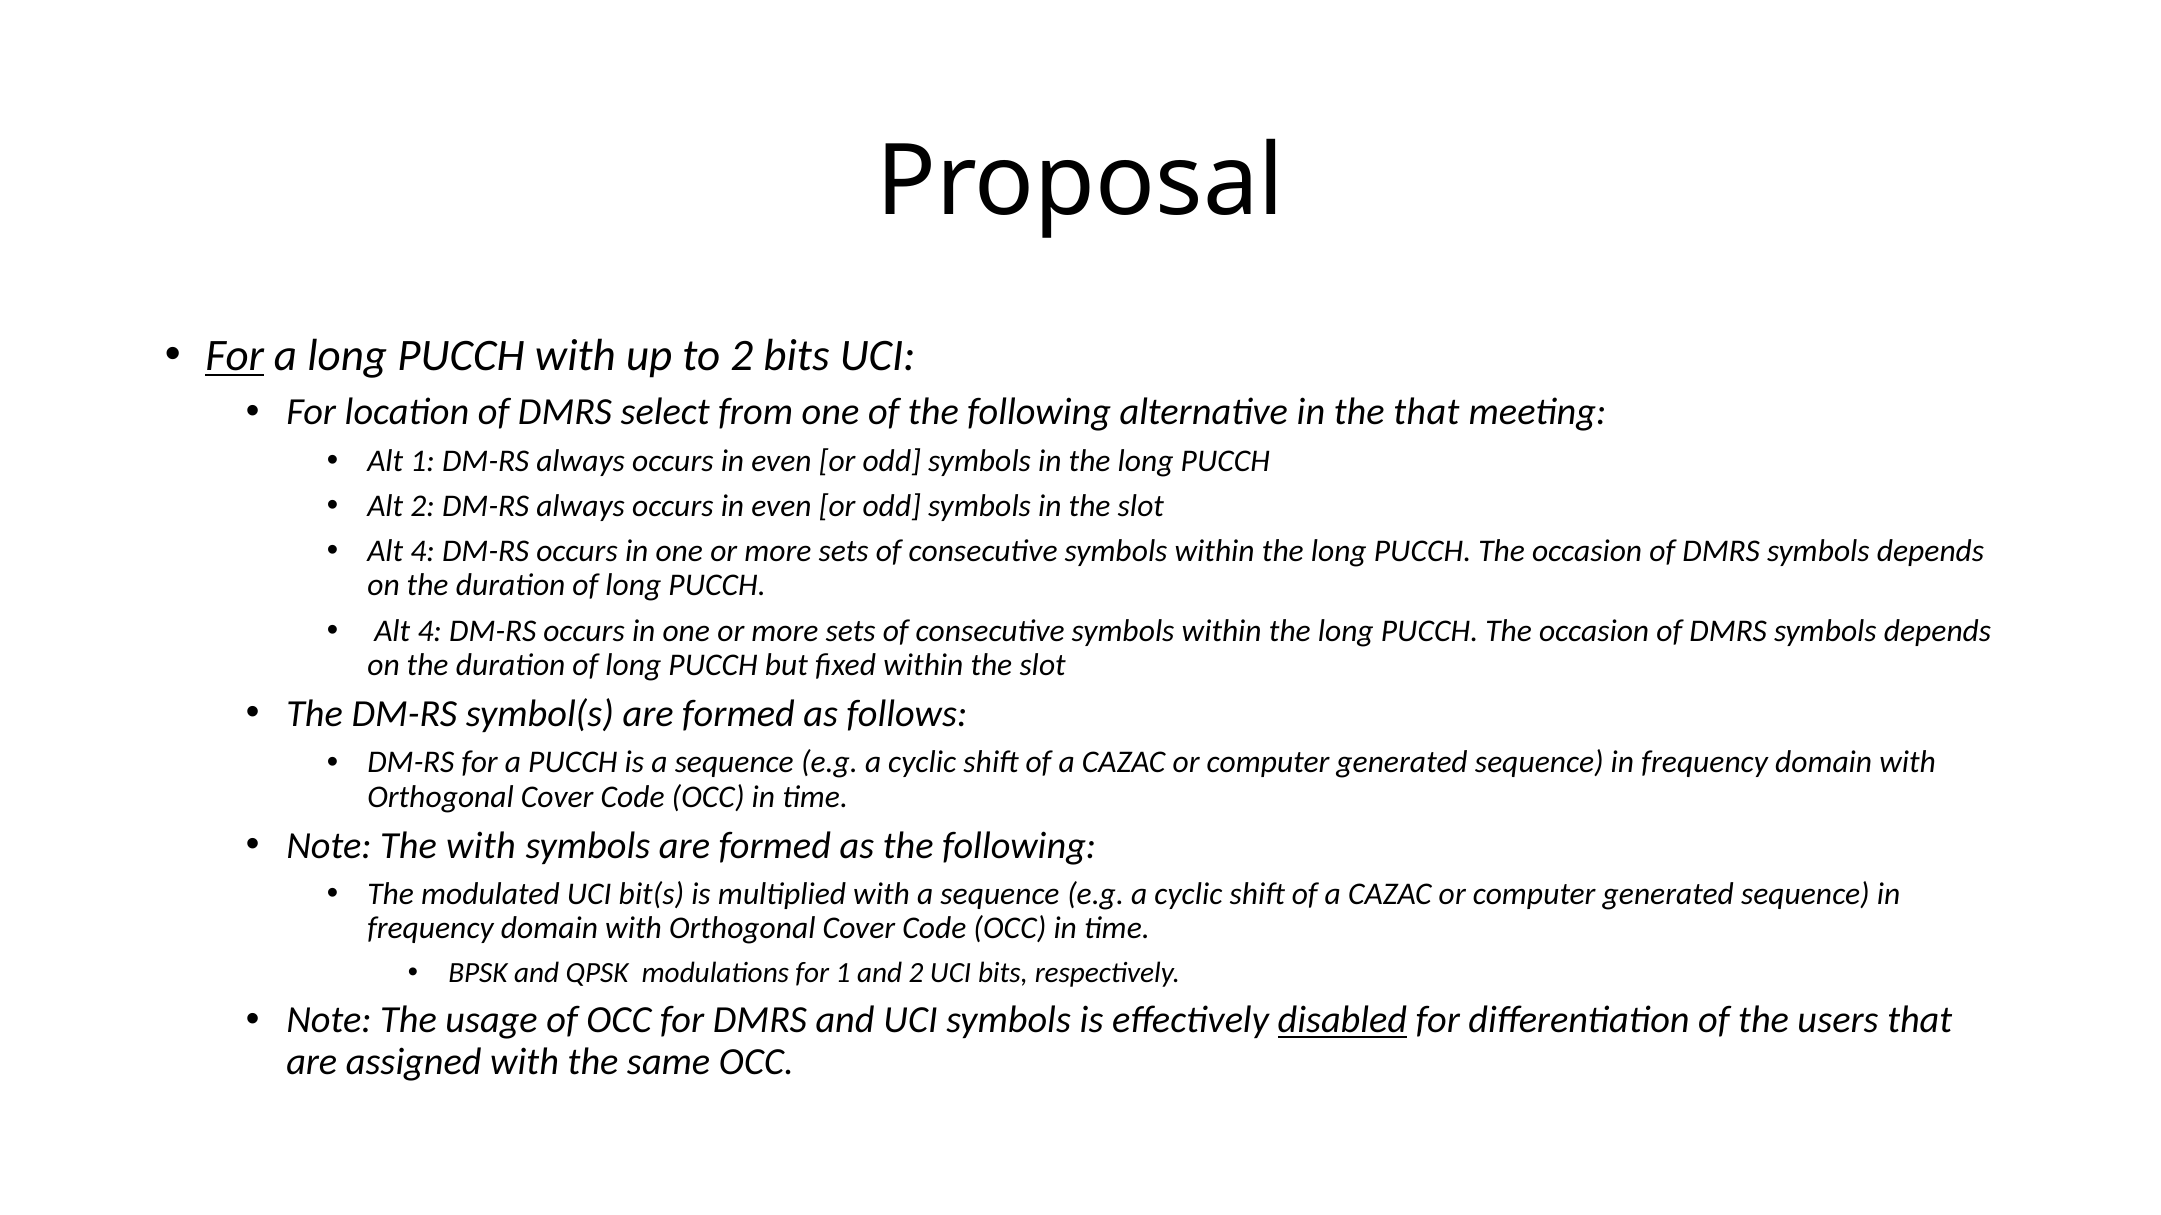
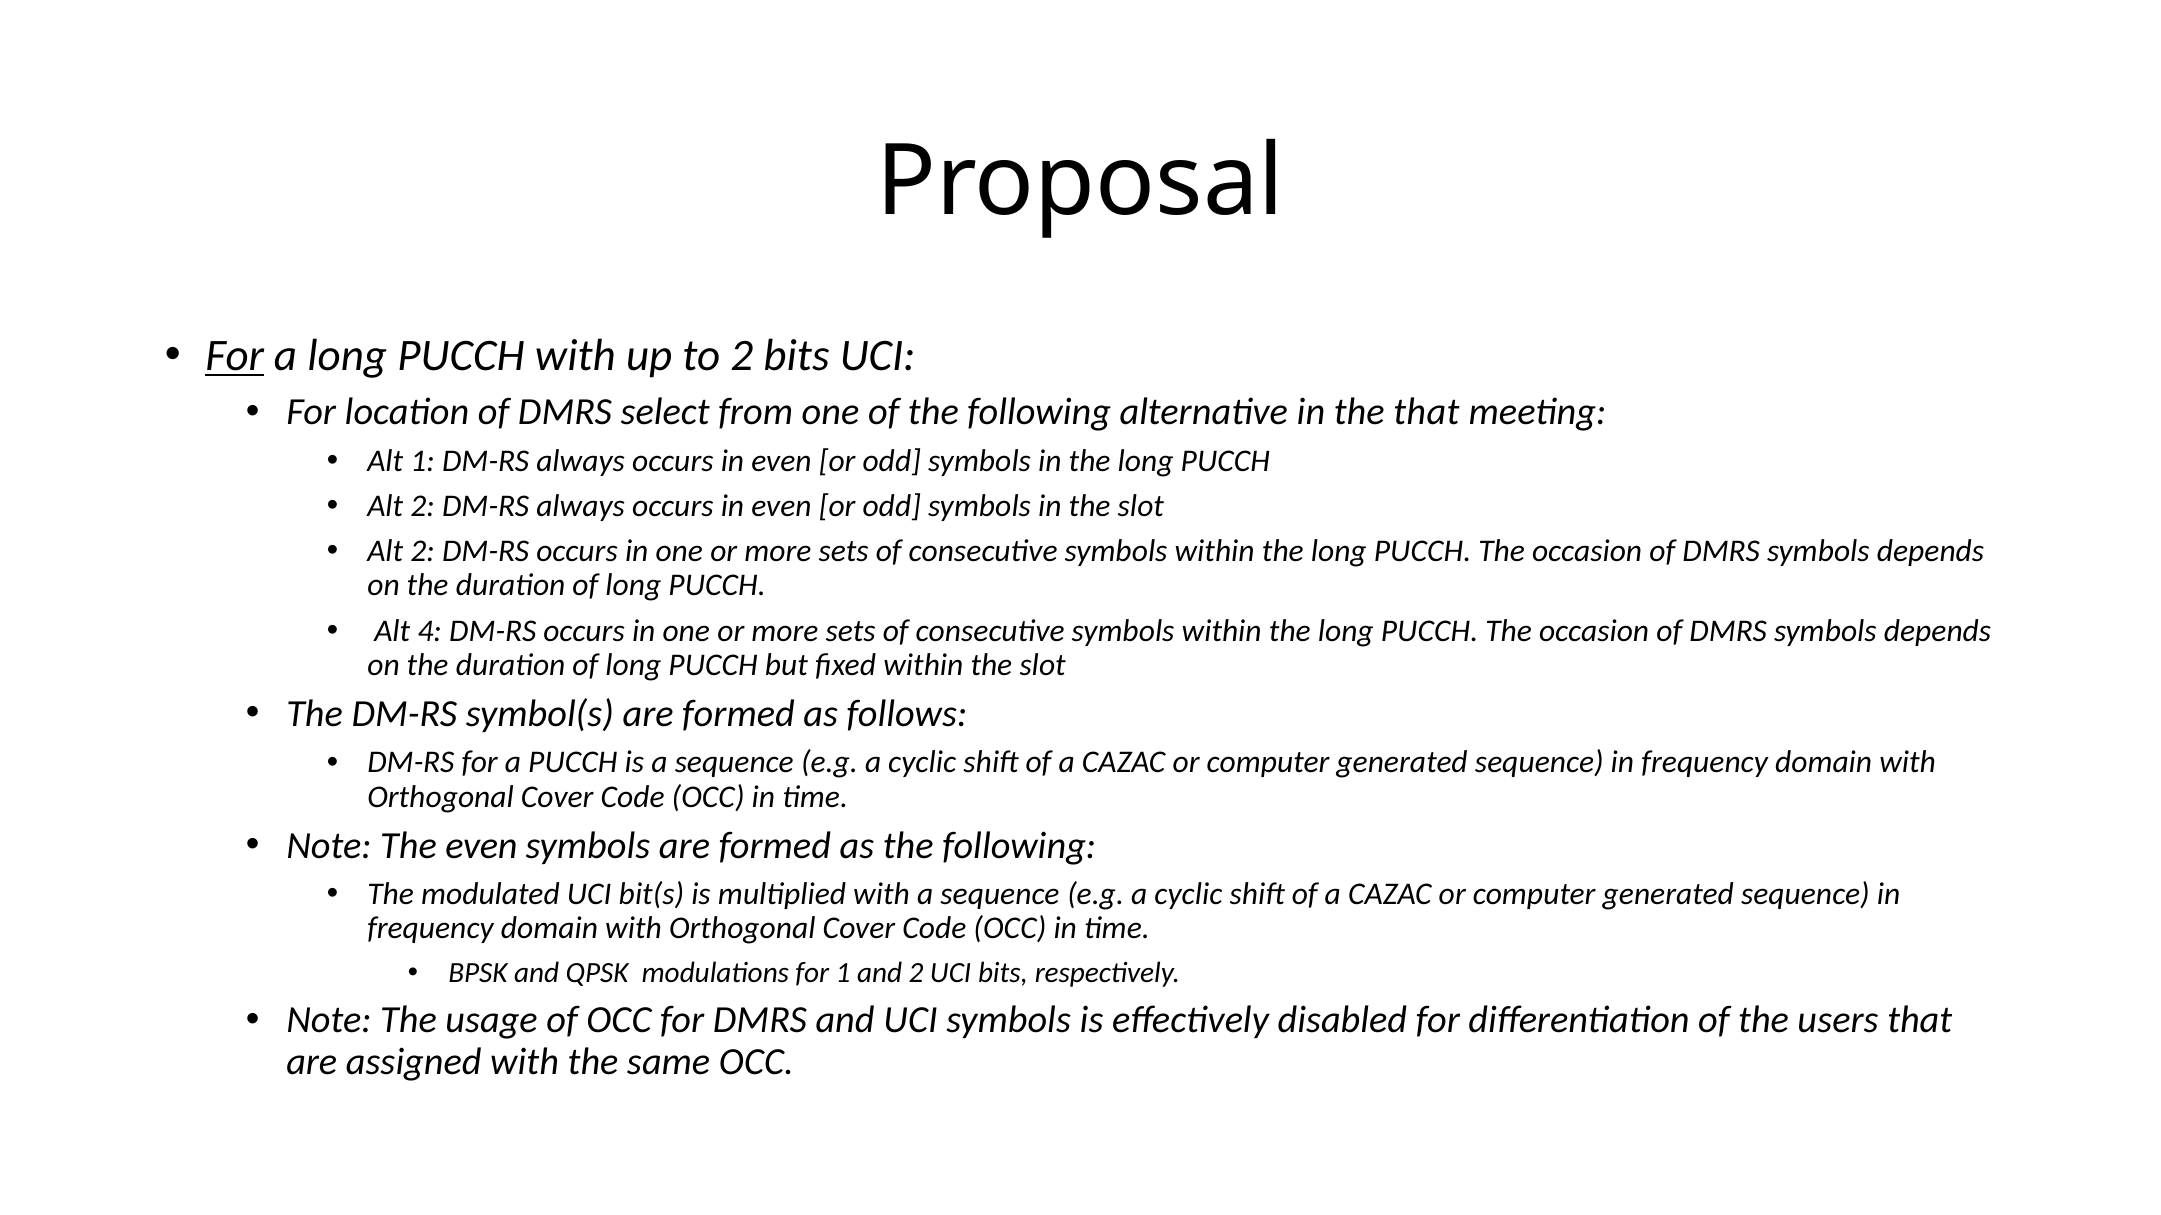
4 at (423, 552): 4 -> 2
The with: with -> even
disabled underline: present -> none
